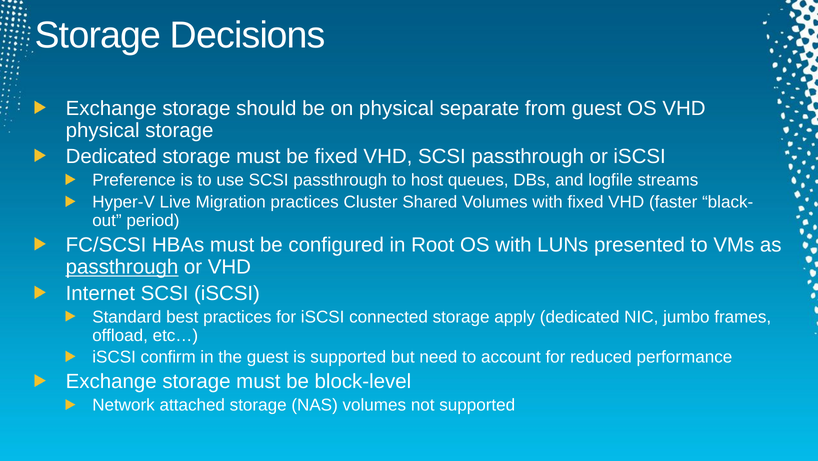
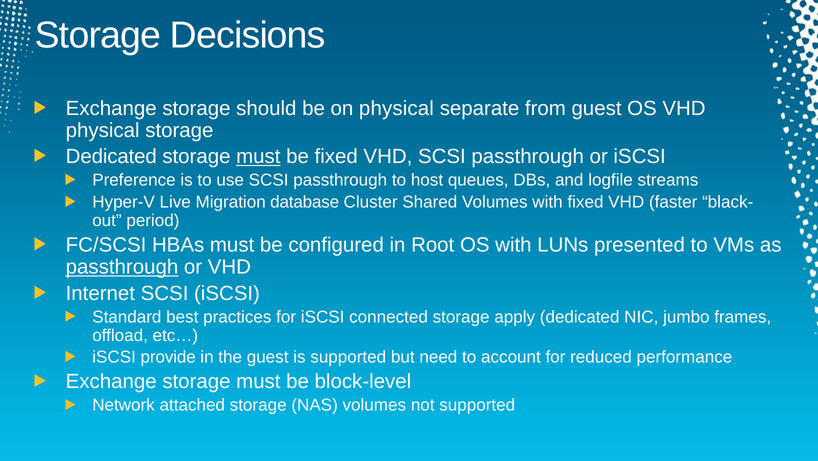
must at (258, 156) underline: none -> present
Migration practices: practices -> database
confirm: confirm -> provide
